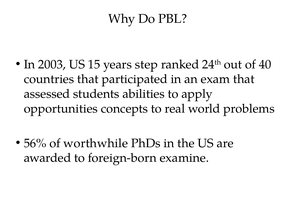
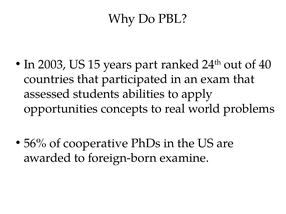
step: step -> part
worthwhile: worthwhile -> cooperative
